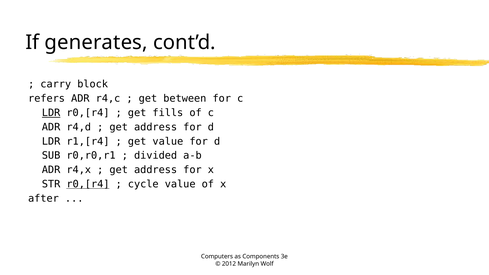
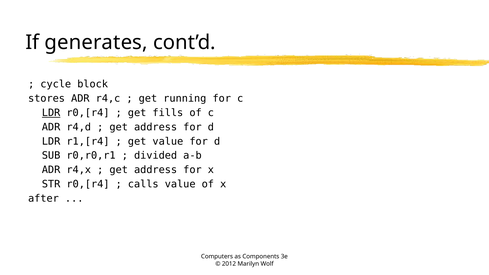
carry: carry -> cycle
refers: refers -> stores
between: between -> running
r0,[r4 at (88, 184) underline: present -> none
cycle: cycle -> calls
